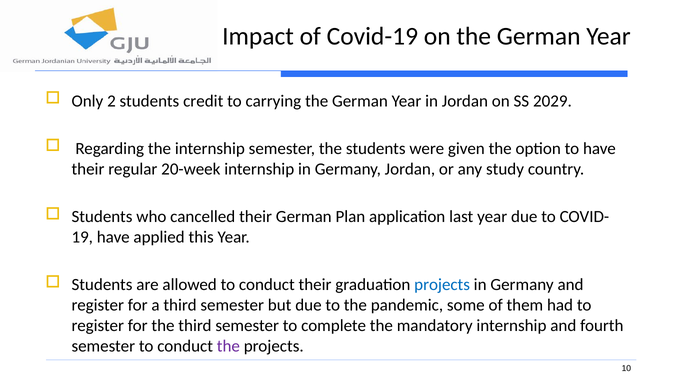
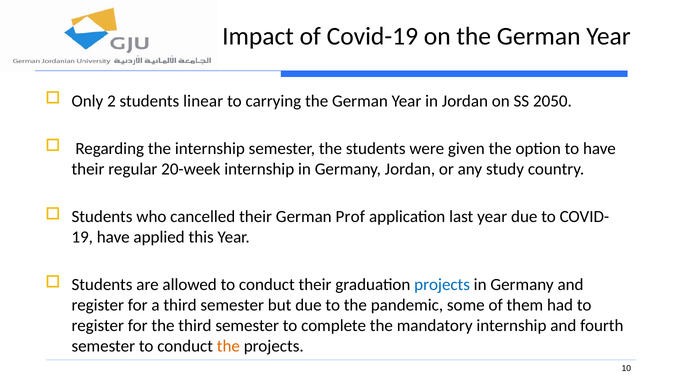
credit: credit -> linear
2029: 2029 -> 2050
Plan: Plan -> Prof
the at (228, 346) colour: purple -> orange
